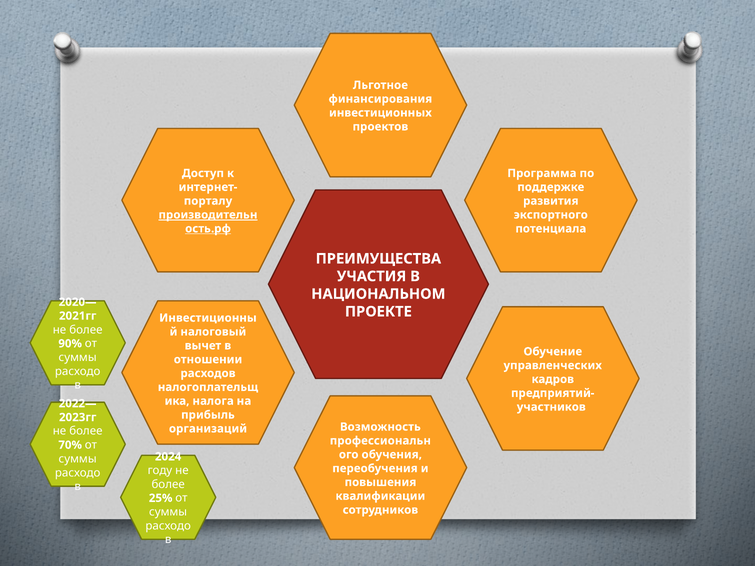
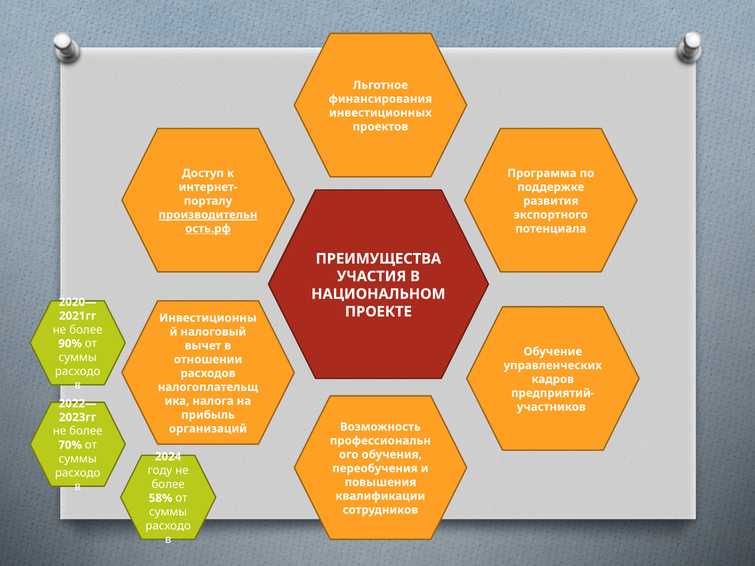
25%: 25% -> 58%
